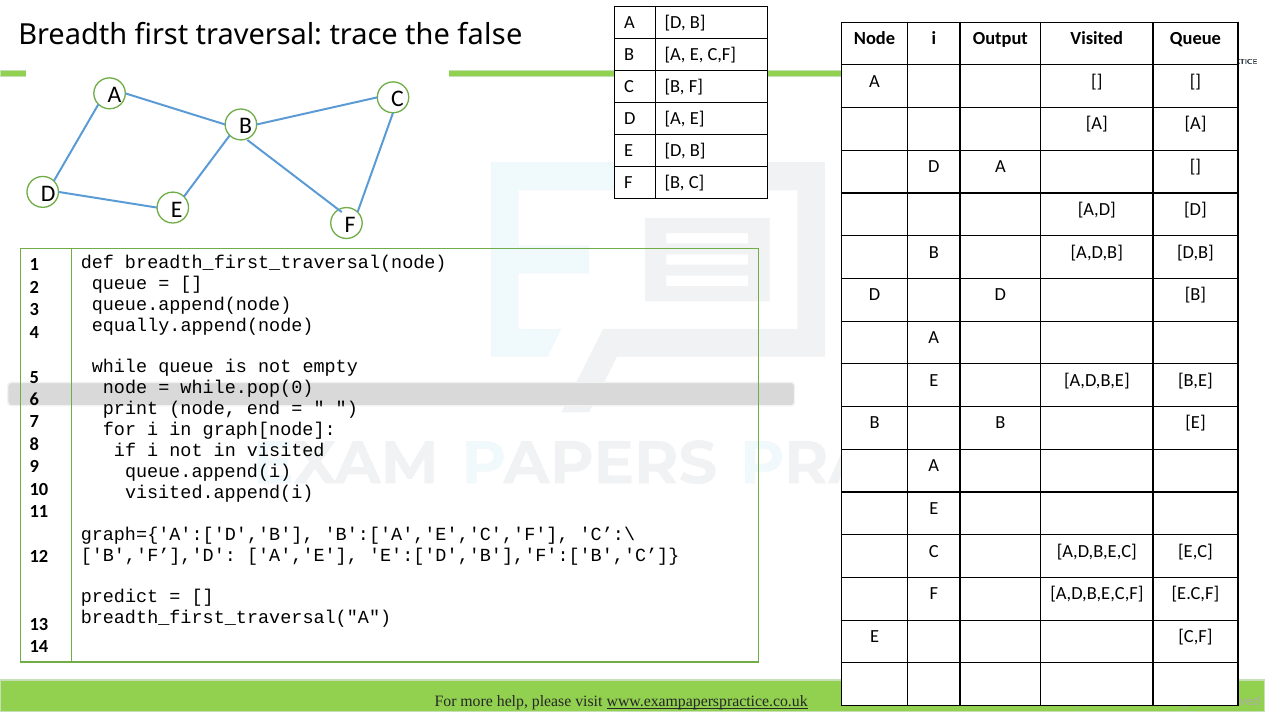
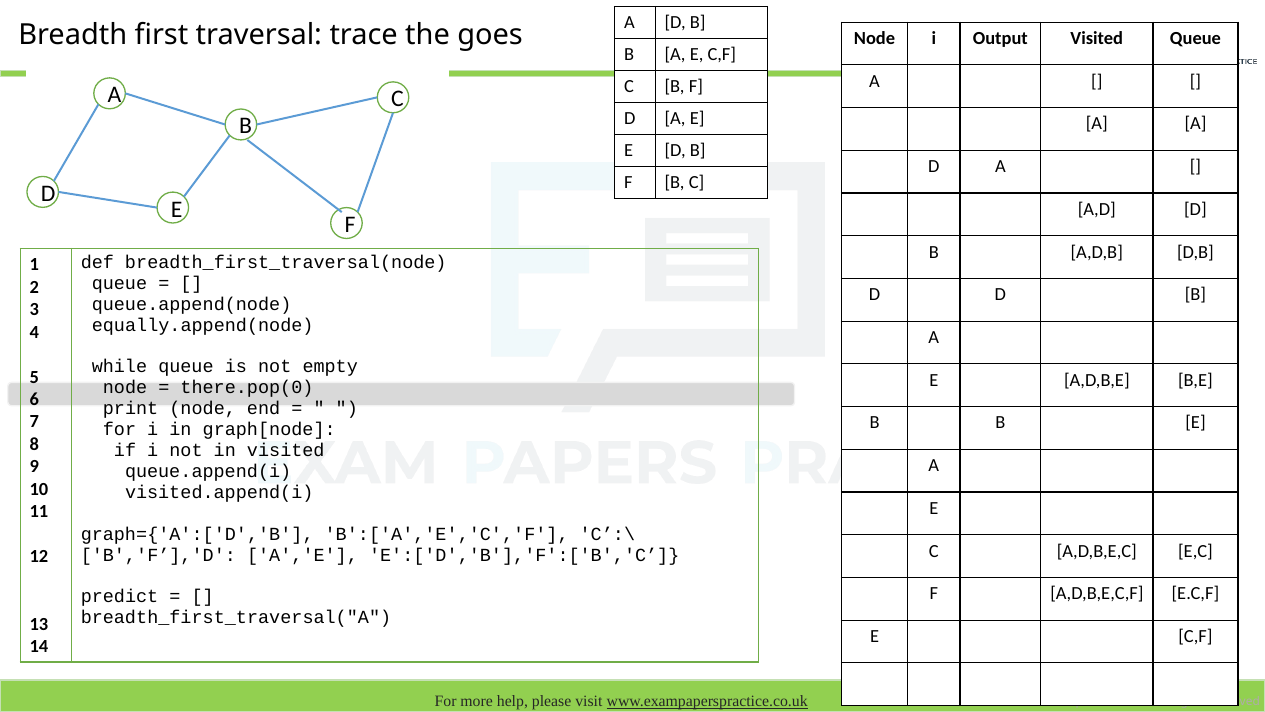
false: false -> goes
while.pop(0: while.pop(0 -> there.pop(0
